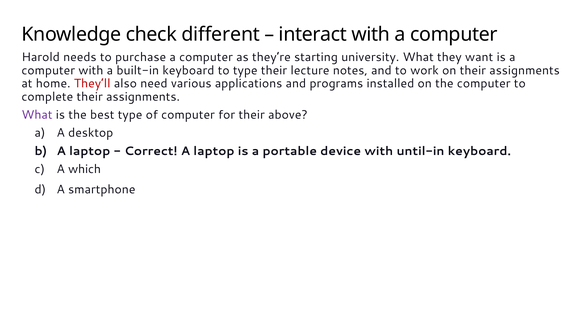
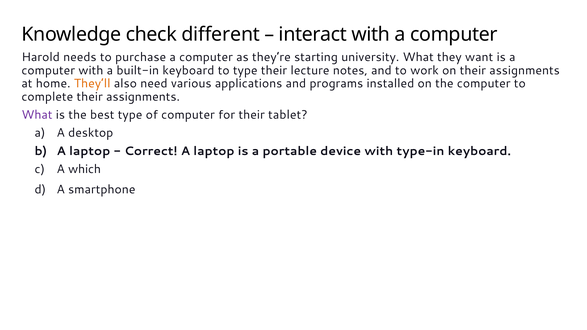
They’ll colour: red -> orange
above: above -> tablet
until-in: until-in -> type-in
